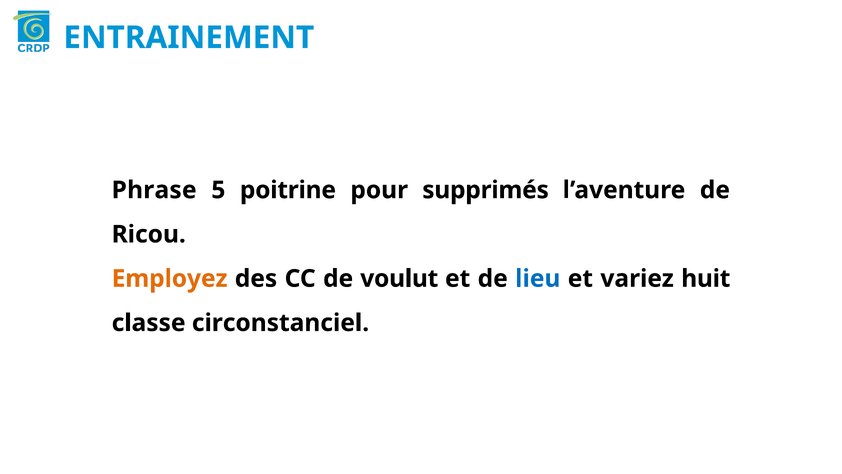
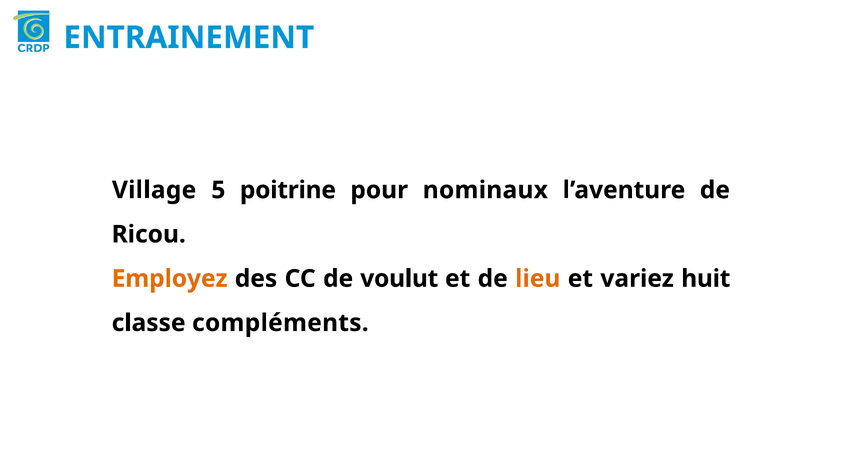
Phrase: Phrase -> Village
supprimés: supprimés -> nominaux
lieu colour: blue -> orange
circonstanciel: circonstanciel -> compléments
